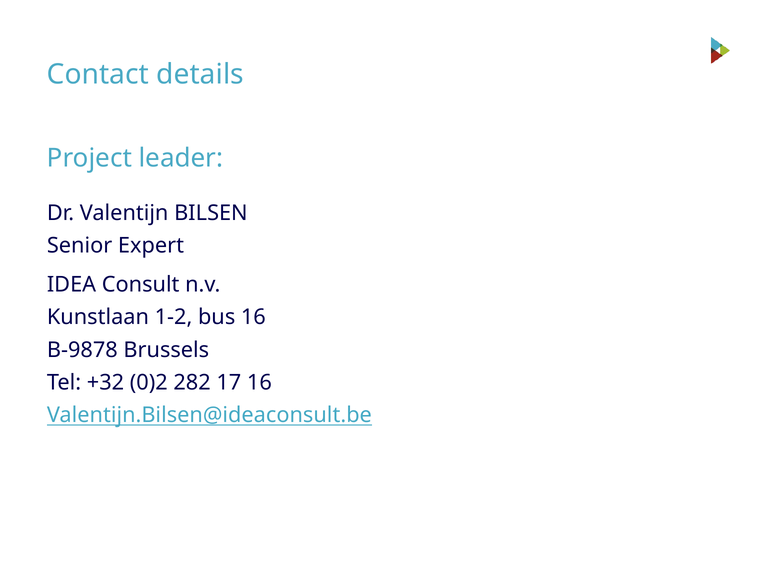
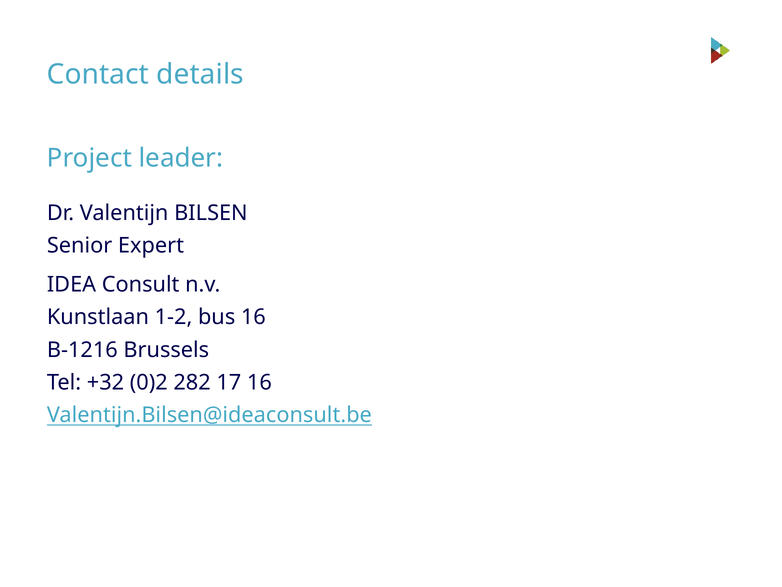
B-9878: B-9878 -> B-1216
